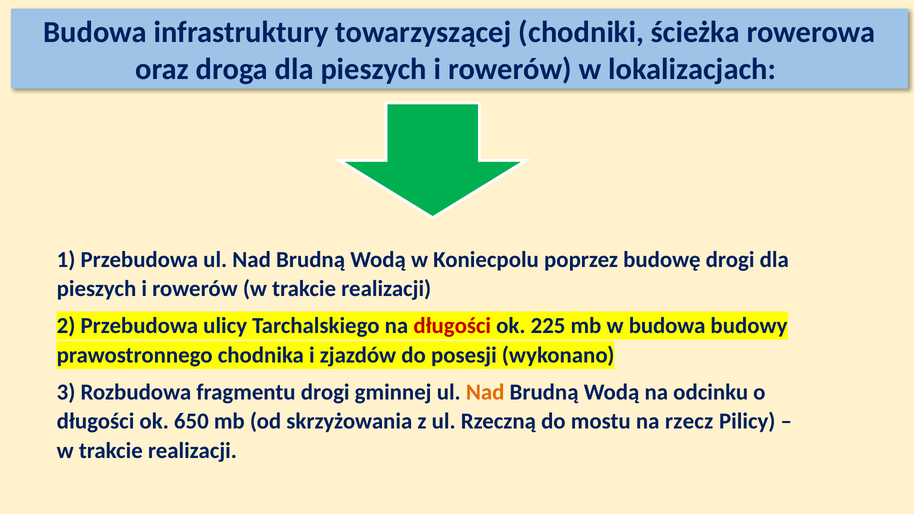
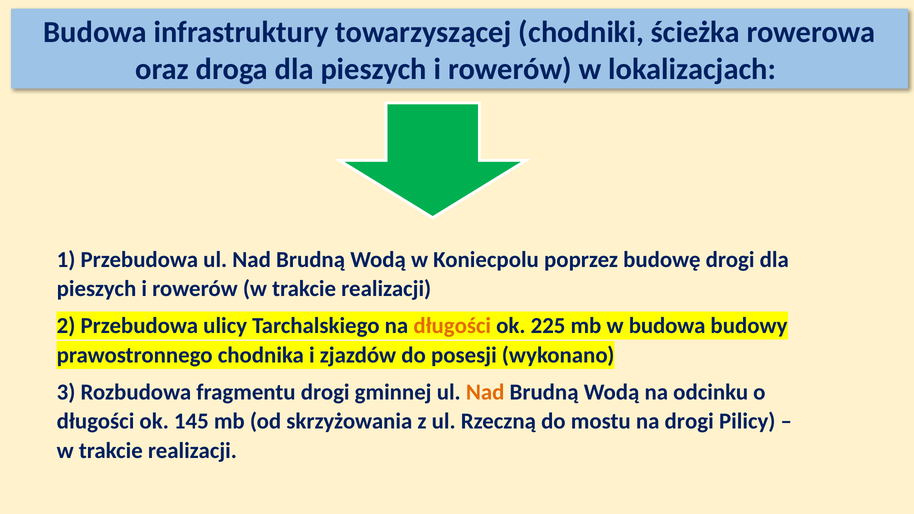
długości at (452, 326) colour: red -> orange
650: 650 -> 145
na rzecz: rzecz -> drogi
